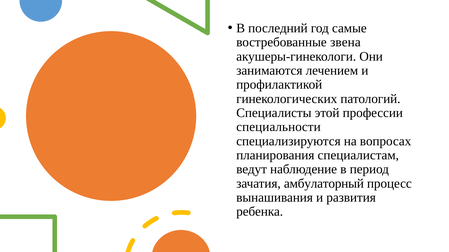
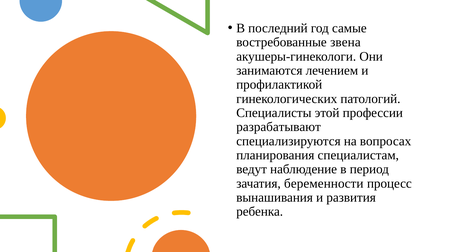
специальности: специальности -> разрабатывают
амбулаторный: амбулаторный -> беременности
